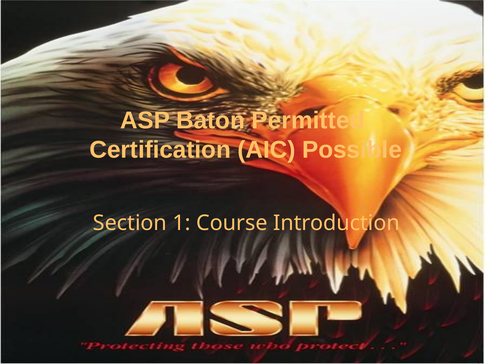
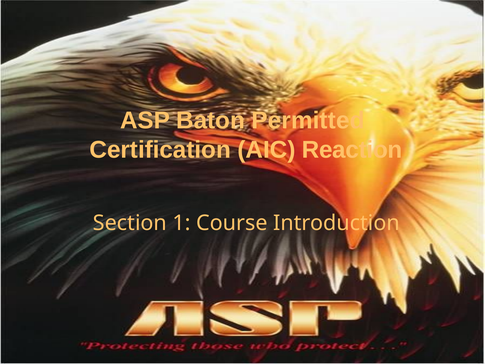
Possible: Possible -> Reaction
